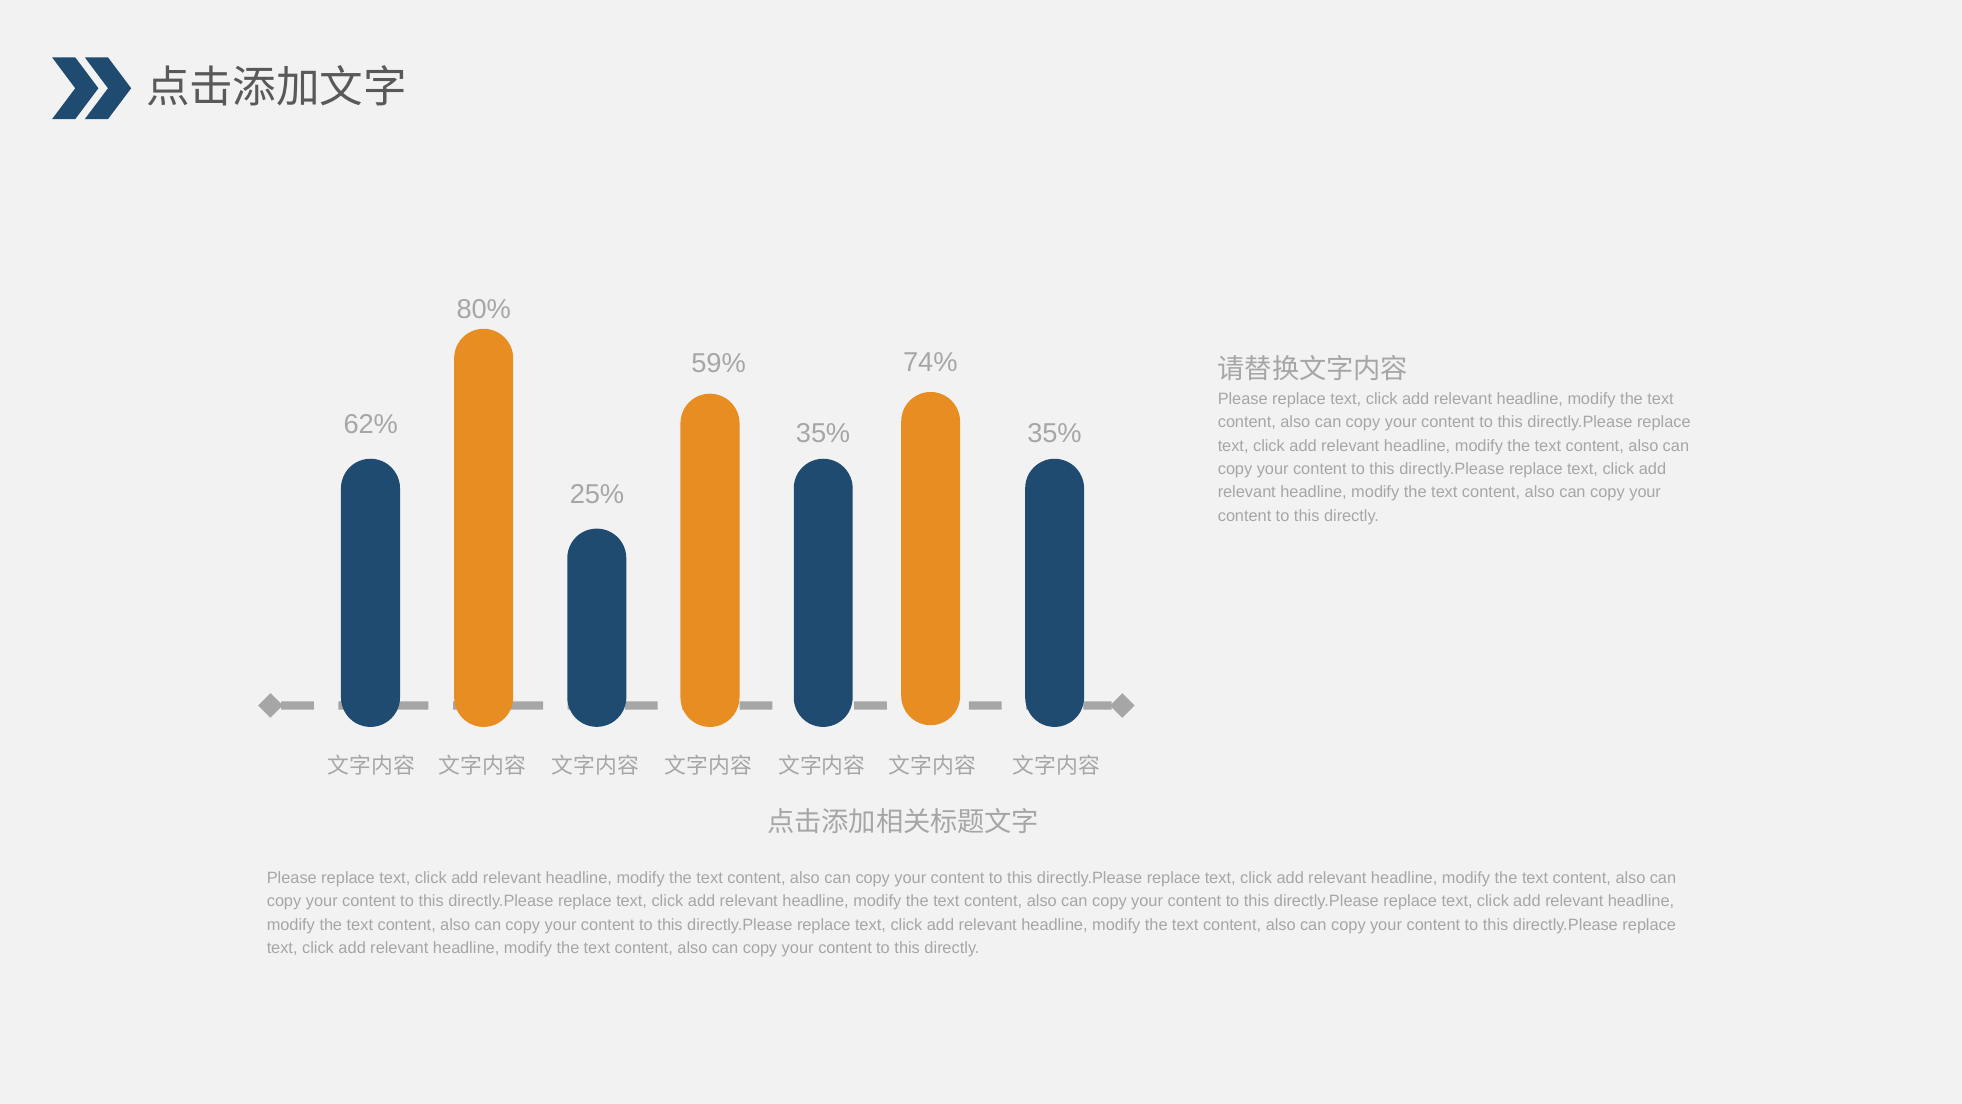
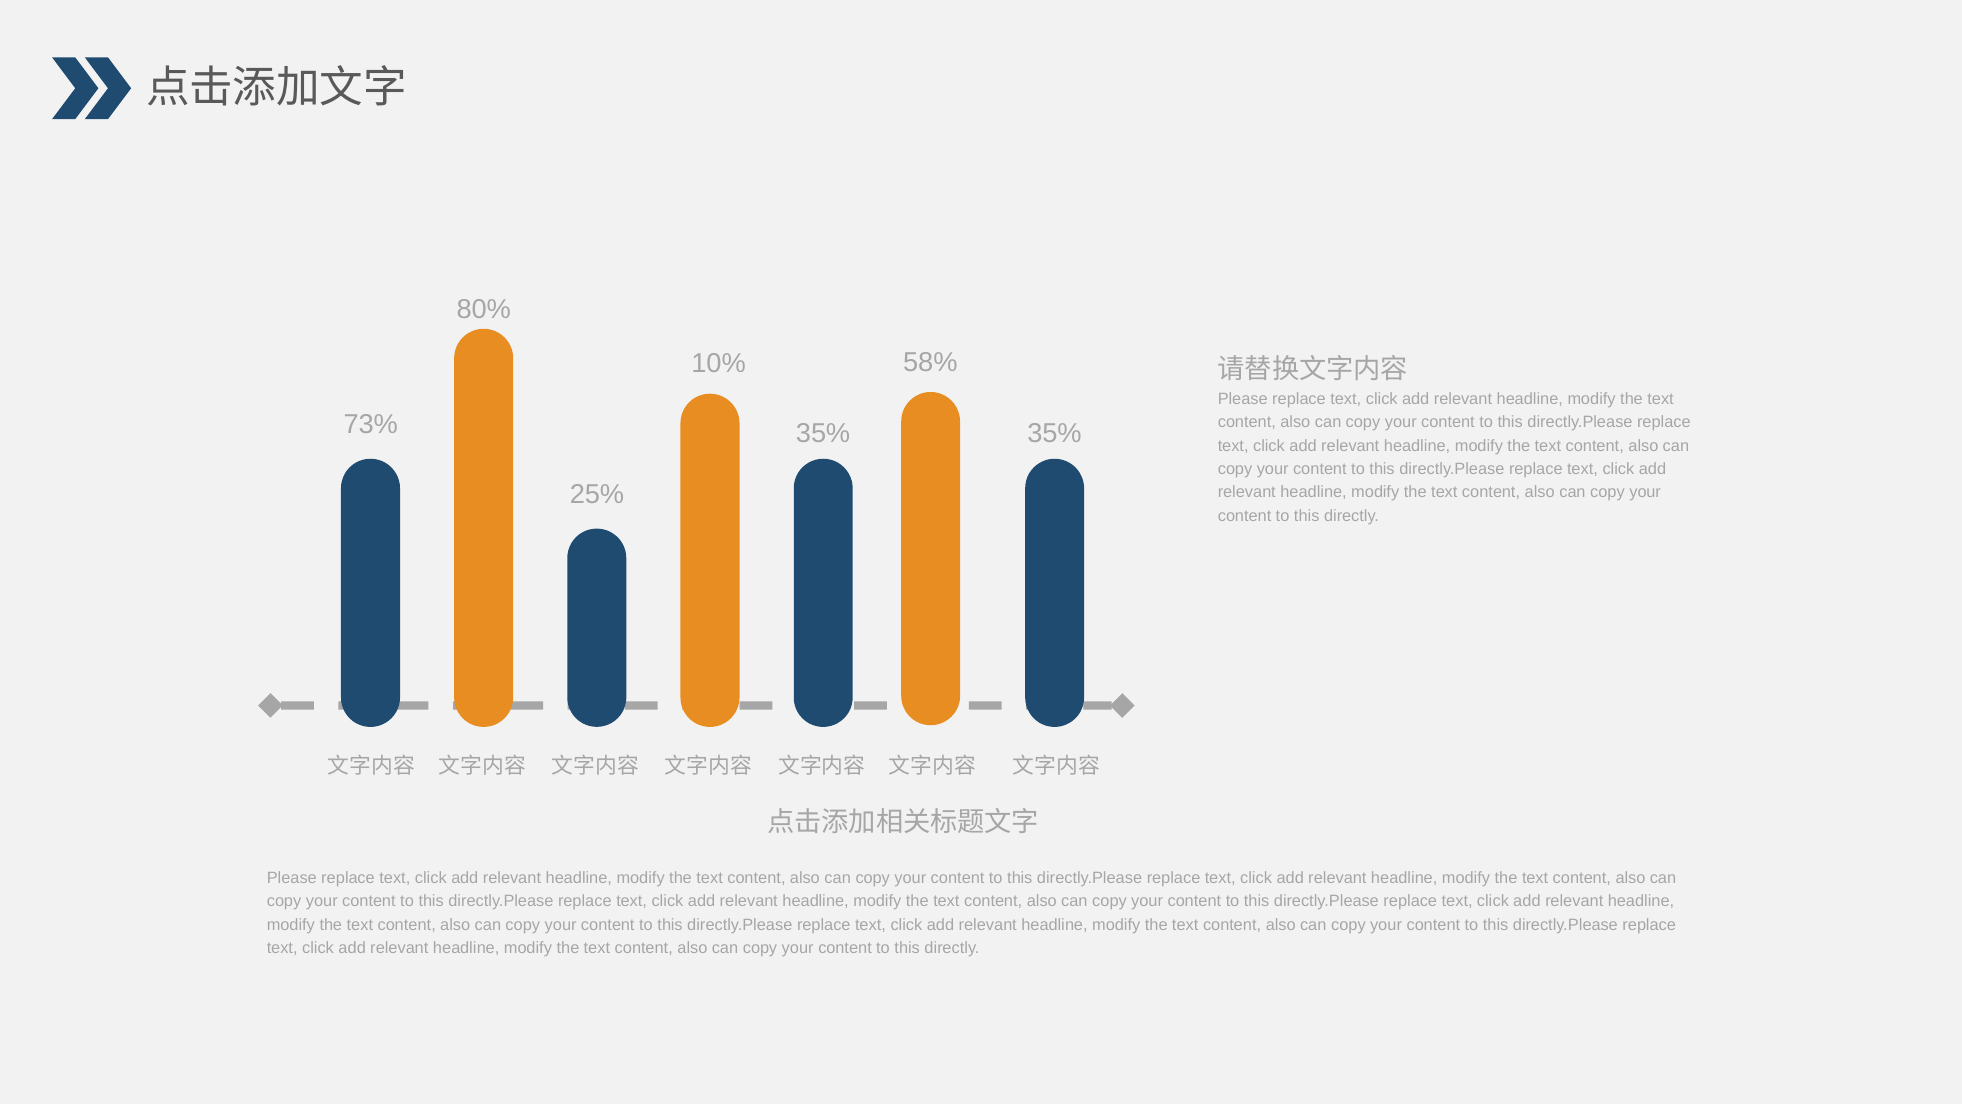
74%: 74% -> 58%
59%: 59% -> 10%
62%: 62% -> 73%
